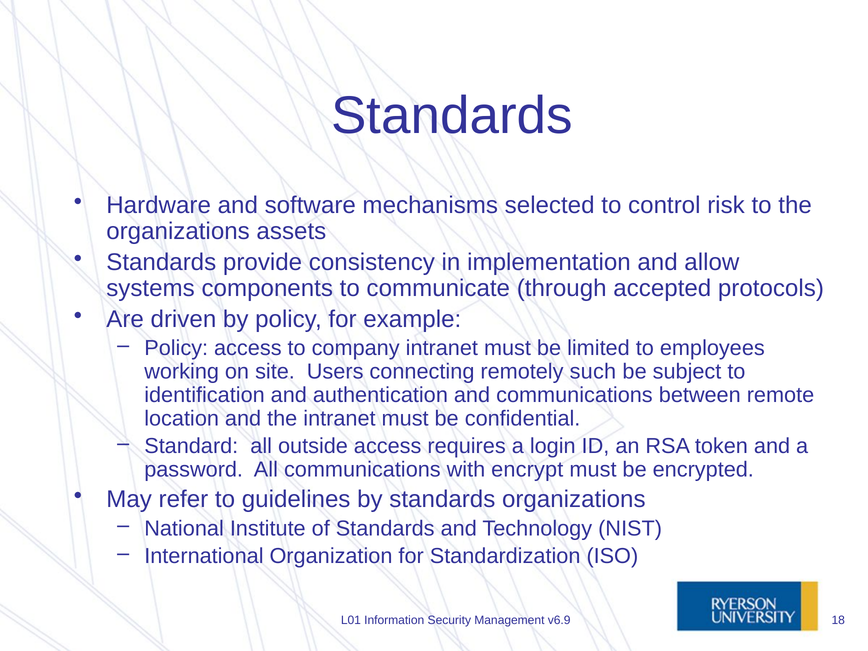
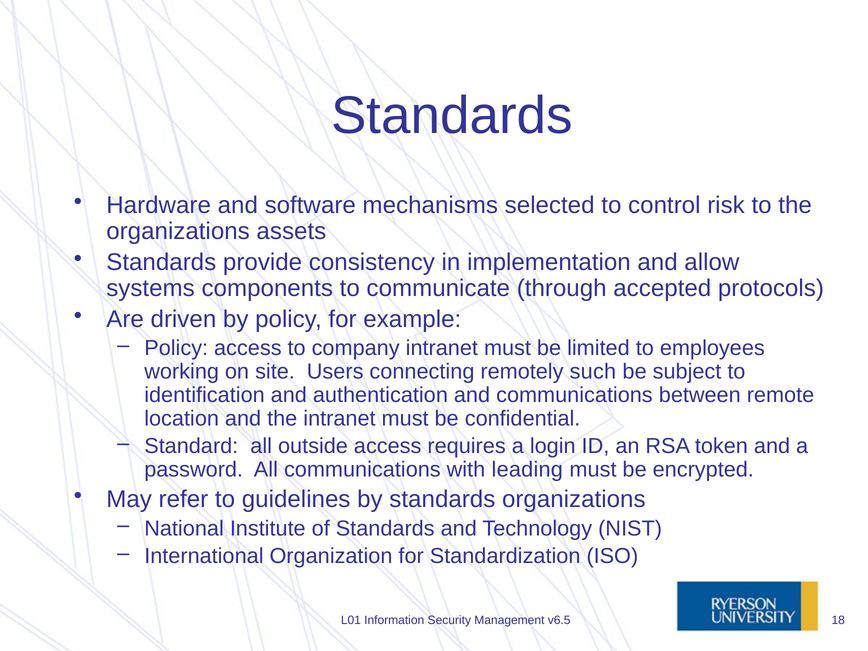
encrypt: encrypt -> leading
v6.9: v6.9 -> v6.5
